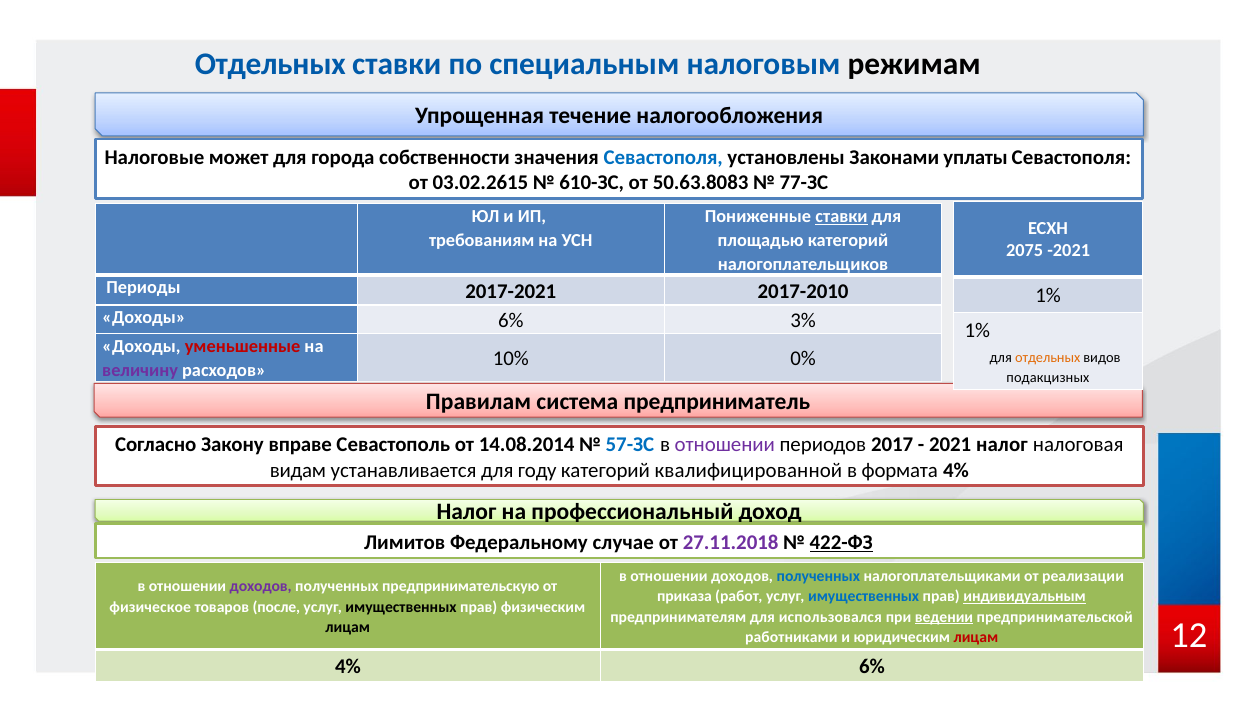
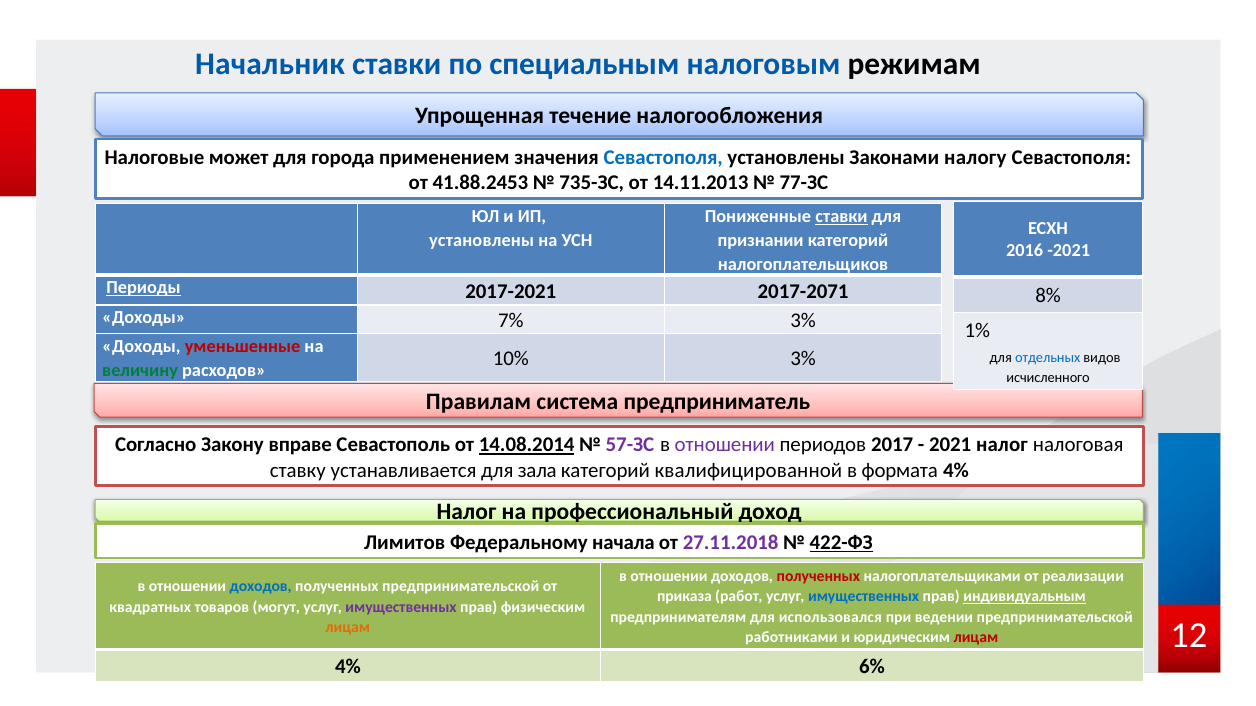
Отдельных at (270, 64): Отдельных -> Начальник
собственности: собственности -> применением
уплаты: уплаты -> налогу
03.02.2615: 03.02.2615 -> 41.88.2453
610-ЗС: 610-ЗС -> 735-ЗС
50.63.8083: 50.63.8083 -> 14.11.2013
требованиям at (482, 240): требованиям -> установлены
площадью: площадью -> признании
2075: 2075 -> 2016
Периоды underline: none -> present
2017-2010: 2017-2010 -> 2017-2071
1% at (1048, 295): 1% -> 8%
Доходы 6%: 6% -> 7%
10% 0%: 0% -> 3%
отдельных at (1048, 358) colour: orange -> blue
величину colour: purple -> green
подакцизных: подакцизных -> исчисленного
14.08.2014 underline: none -> present
57-ЗС colour: blue -> purple
видам: видам -> ставку
году: году -> зала
случае: случае -> начала
полученных at (818, 577) colour: blue -> red
доходов at (261, 587) colour: purple -> blue
полученных предпринимательскую: предпринимательскую -> предпринимательской
физическое: физическое -> квадратных
после: после -> могут
имущественных at (401, 607) colour: black -> purple
ведении underline: present -> none
лицам at (348, 628) colour: black -> orange
